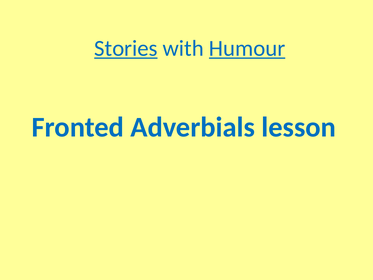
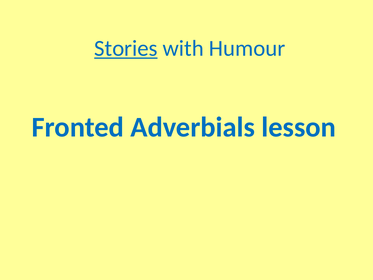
Humour underline: present -> none
